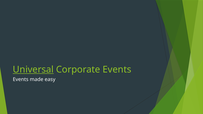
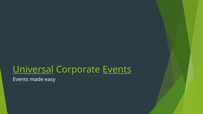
Events at (117, 70) underline: none -> present
